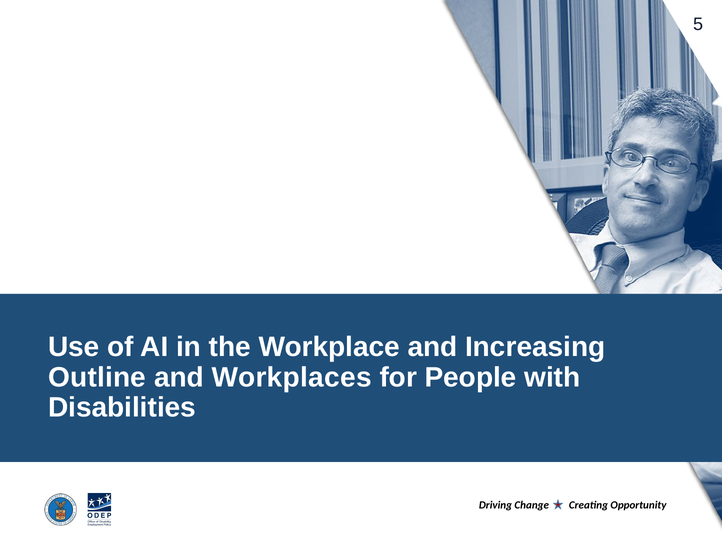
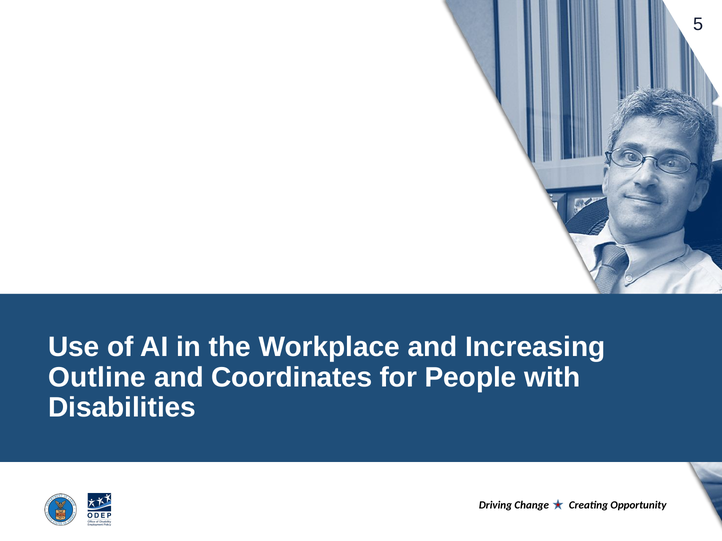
Workplaces: Workplaces -> Coordinates
